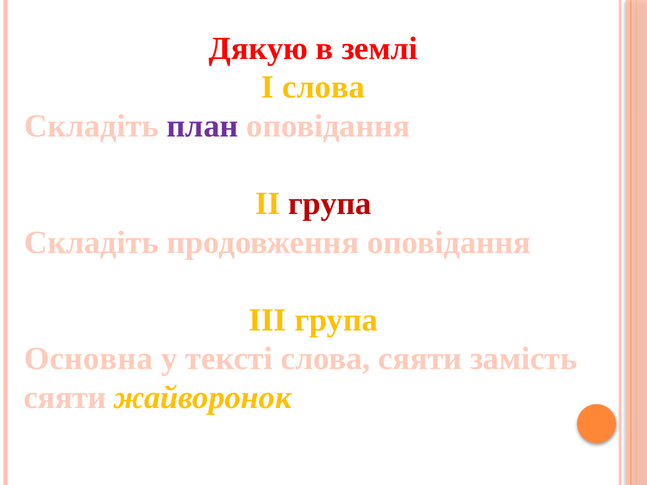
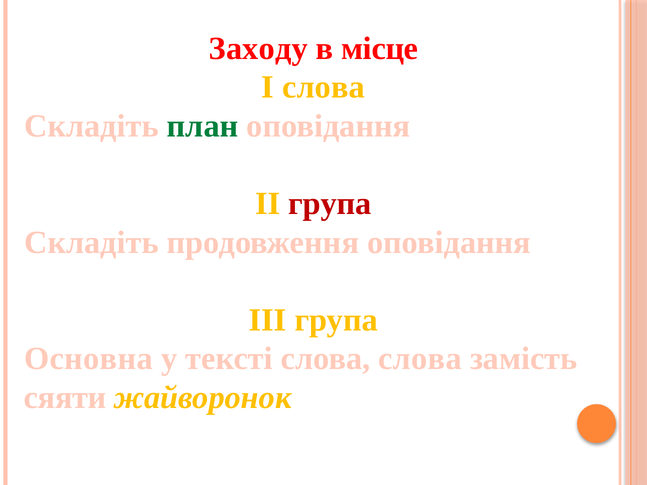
Дякую: Дякую -> Заходу
землі: землі -> місце
план colour: purple -> green
слова сяяти: сяяти -> слова
